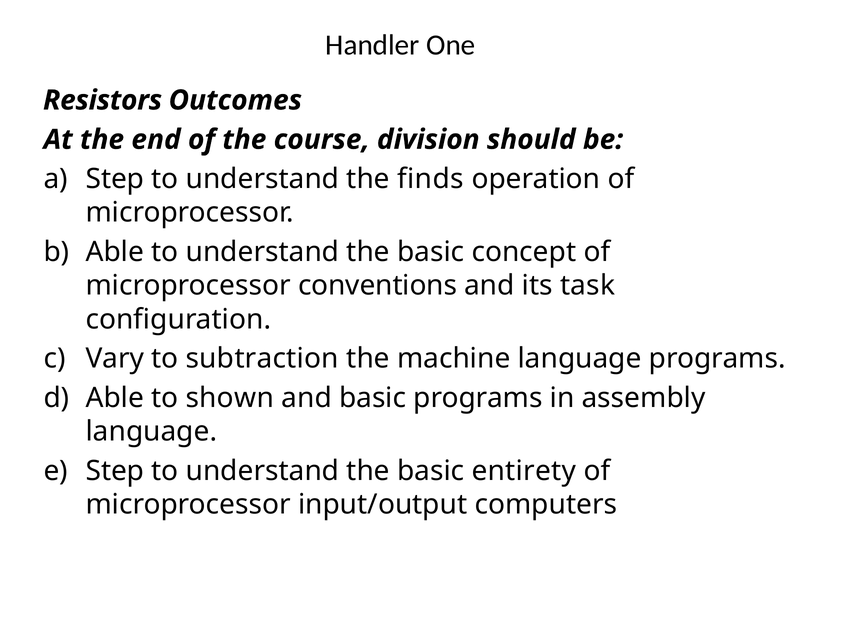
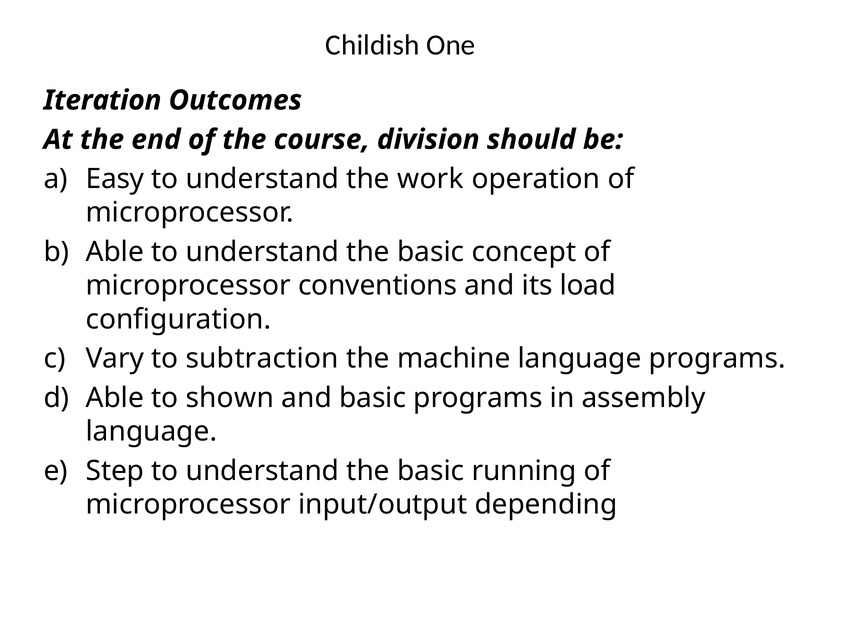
Handler: Handler -> Childish
Resistors: Resistors -> Iteration
Step at (115, 179): Step -> Easy
finds: finds -> work
task: task -> load
entirety: entirety -> running
computers: computers -> depending
